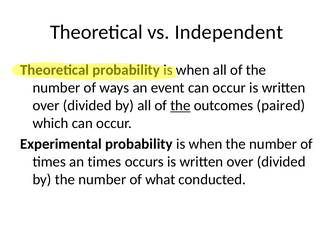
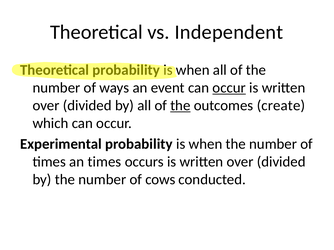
occur at (229, 88) underline: none -> present
paired: paired -> create
what: what -> cows
